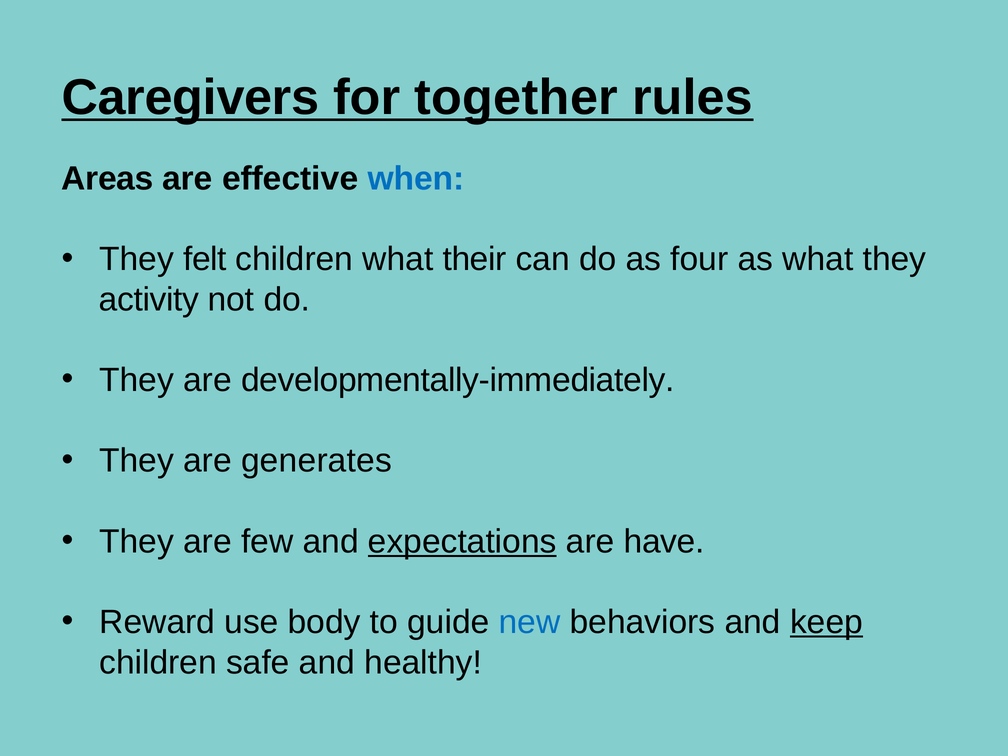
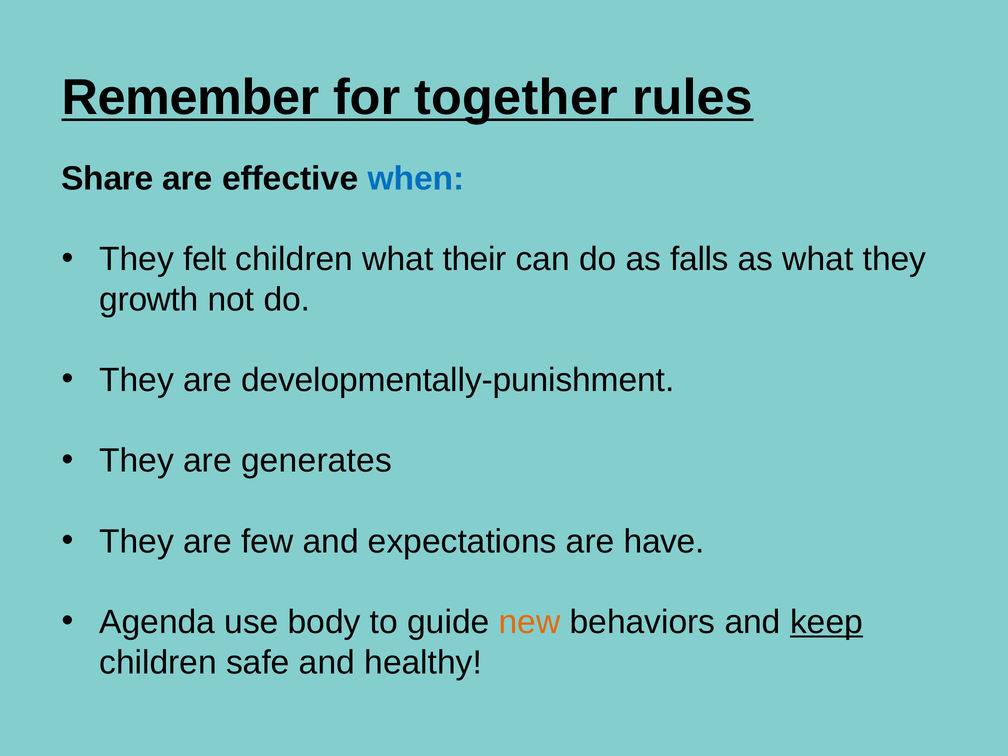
Caregivers: Caregivers -> Remember
Areas: Areas -> Share
four: four -> falls
activity: activity -> growth
developmentally-immediately: developmentally-immediately -> developmentally-punishment
expectations underline: present -> none
Reward: Reward -> Agenda
new colour: blue -> orange
